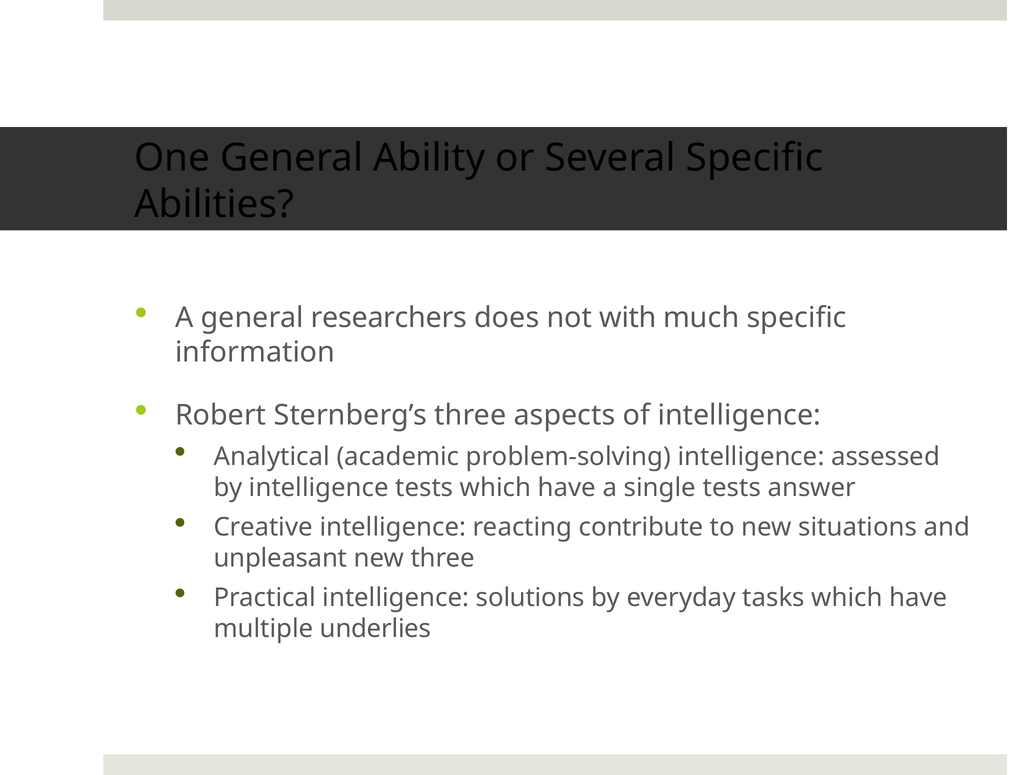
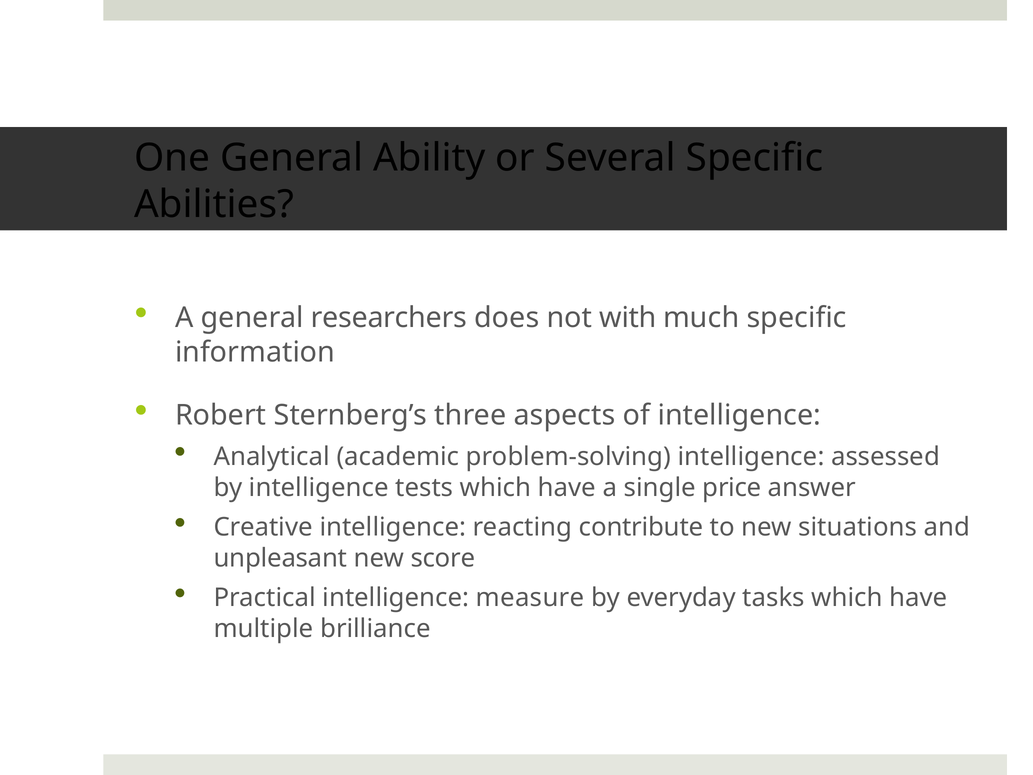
single tests: tests -> price
new three: three -> score
solutions: solutions -> measure
underlies: underlies -> brilliance
